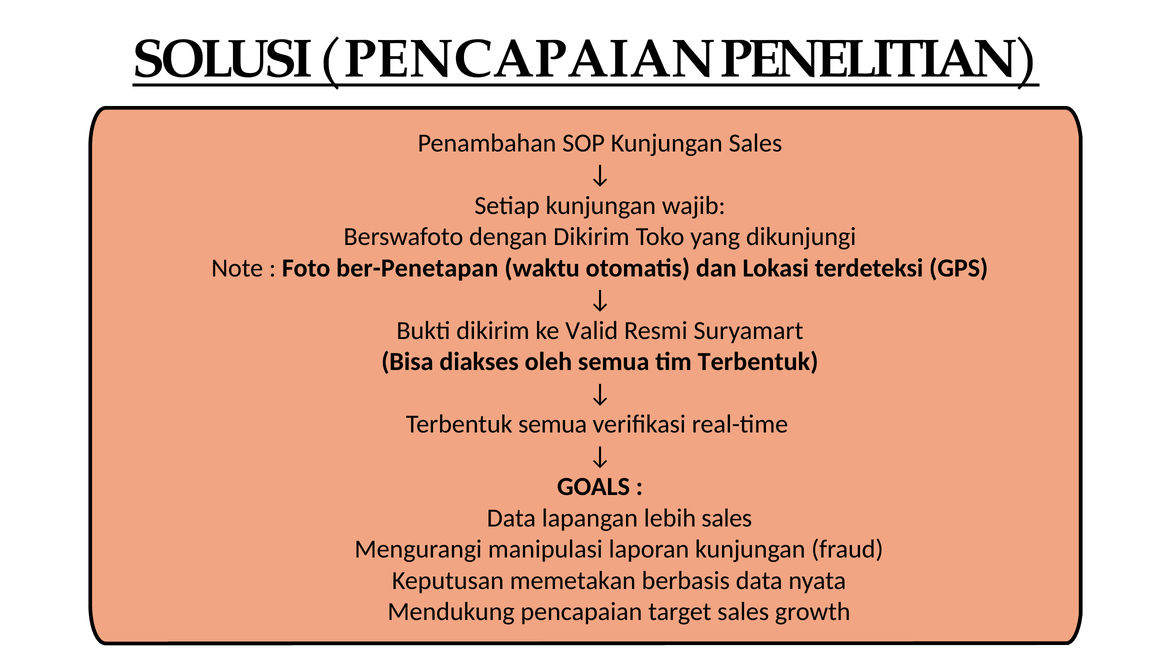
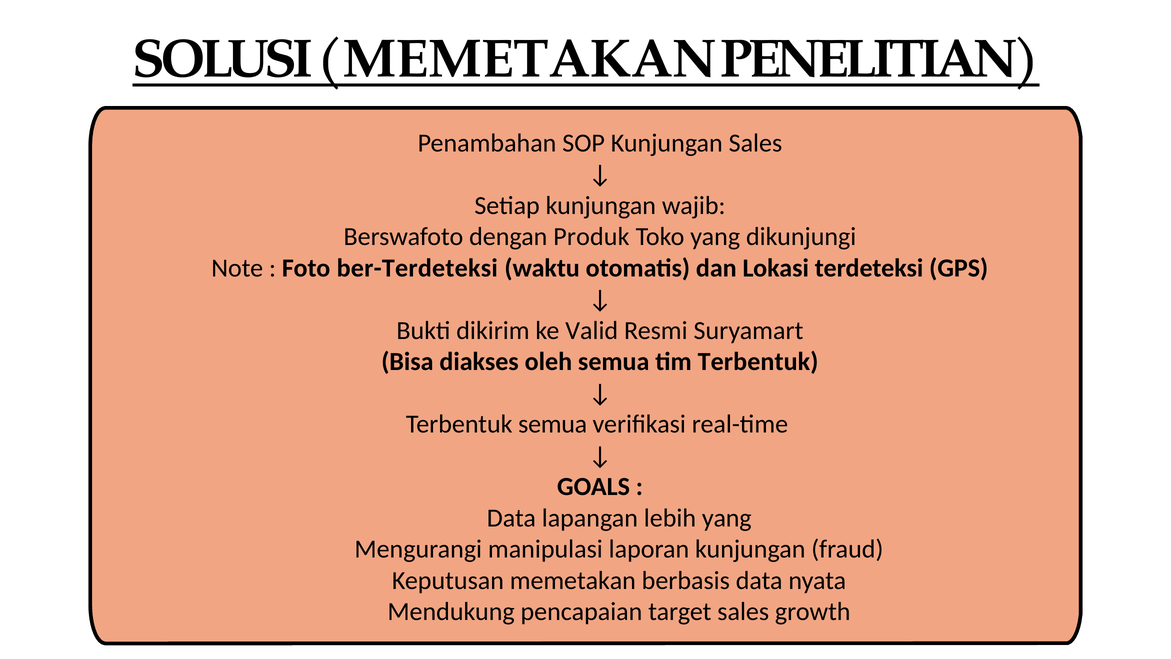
SOLUSI PENCAPAIAN: PENCAPAIAN -> MEMETAKAN
dengan Dikirim: Dikirim -> Produk
ber-Penetapan: ber-Penetapan -> ber-Terdeteksi
lebih sales: sales -> yang
